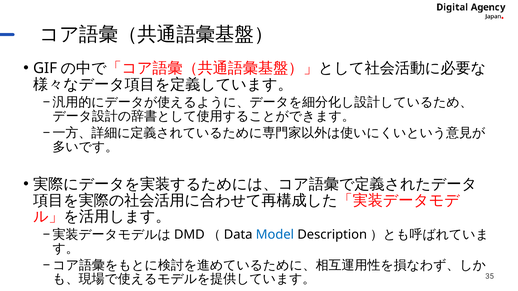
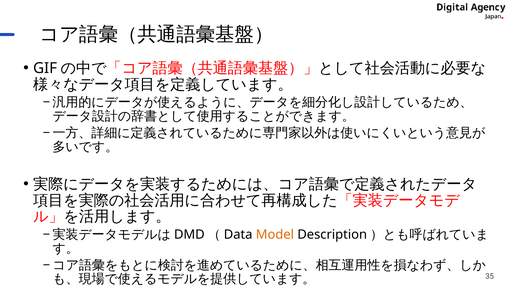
Model colour: blue -> orange
